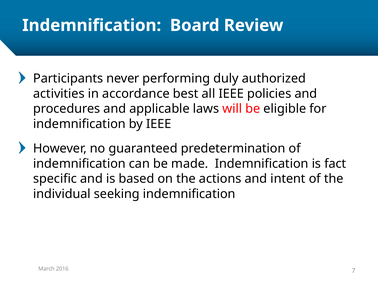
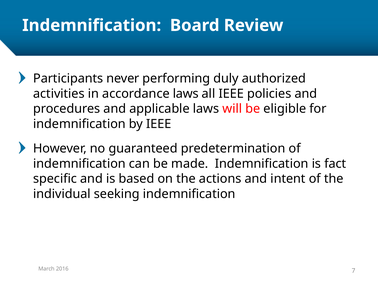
accordance best: best -> laws
